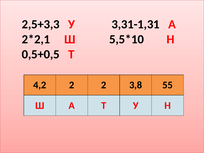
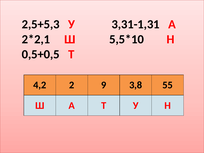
2,5+3,3: 2,5+3,3 -> 2,5+5,3
2 2: 2 -> 9
